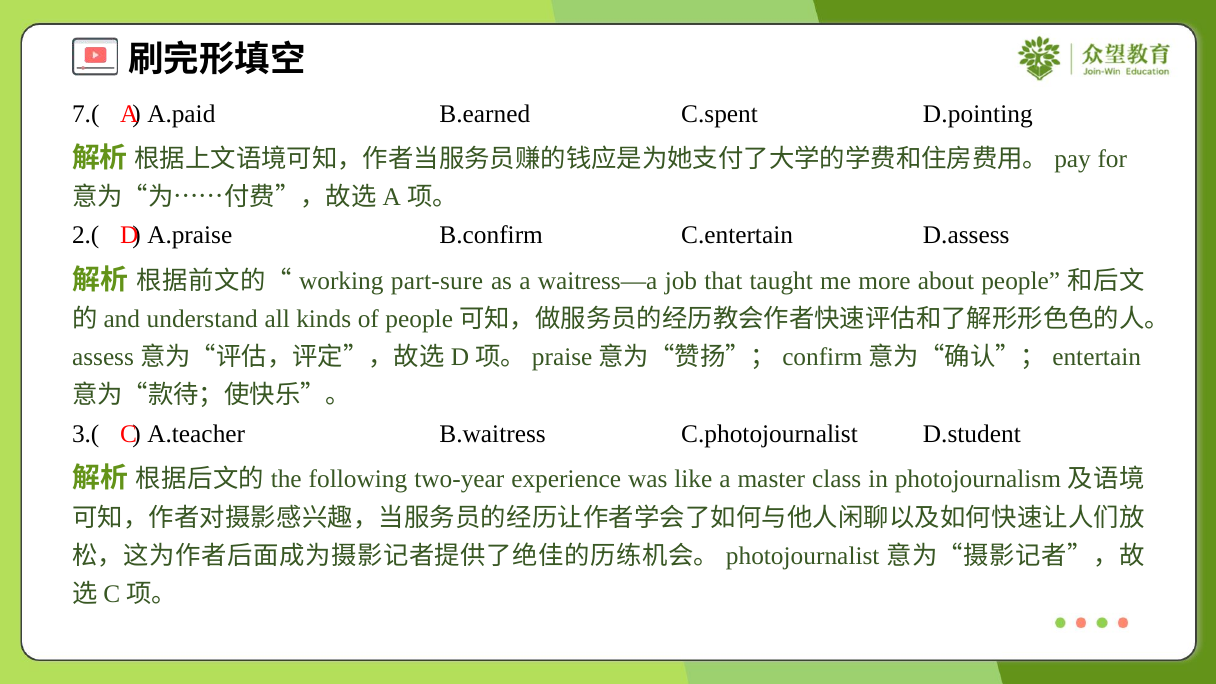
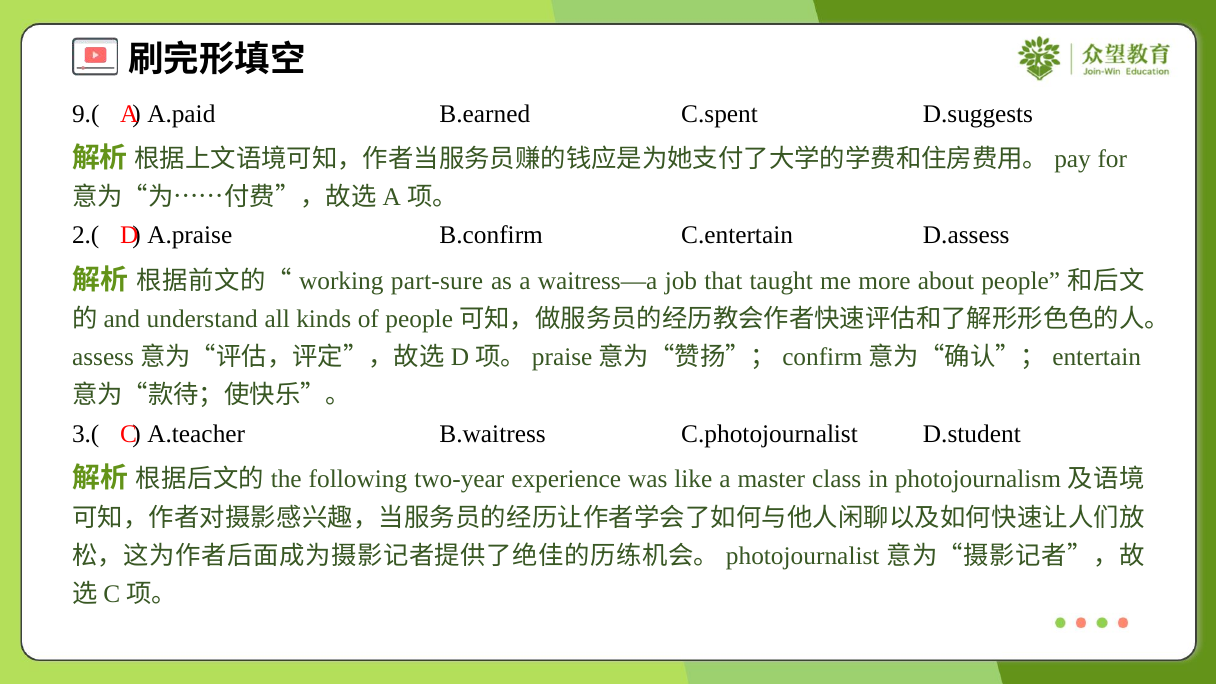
7.(: 7.( -> 9.(
D.pointing: D.pointing -> D.suggests
